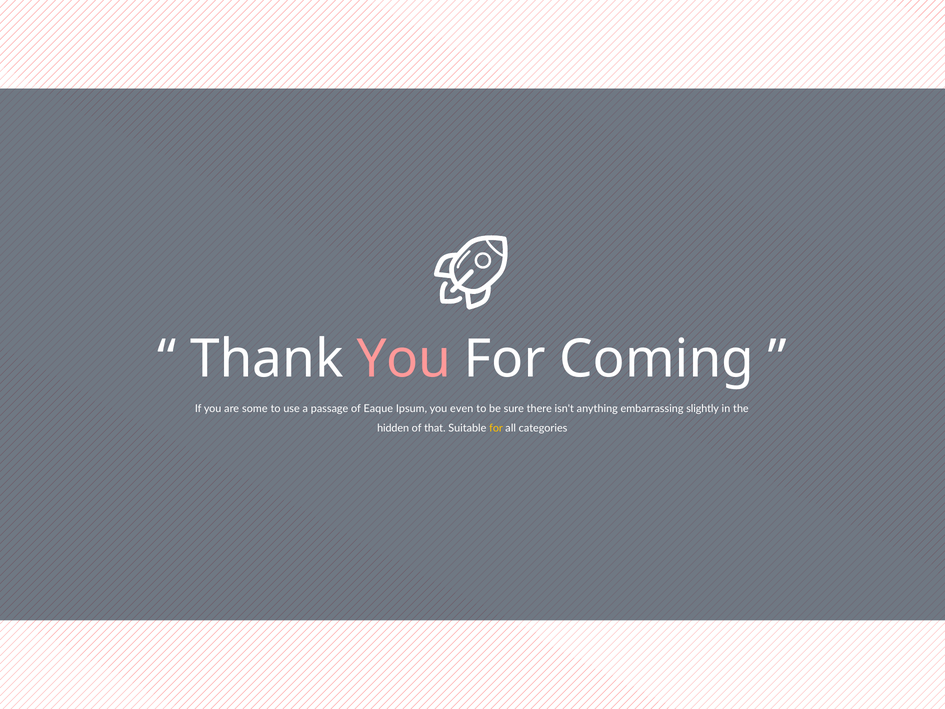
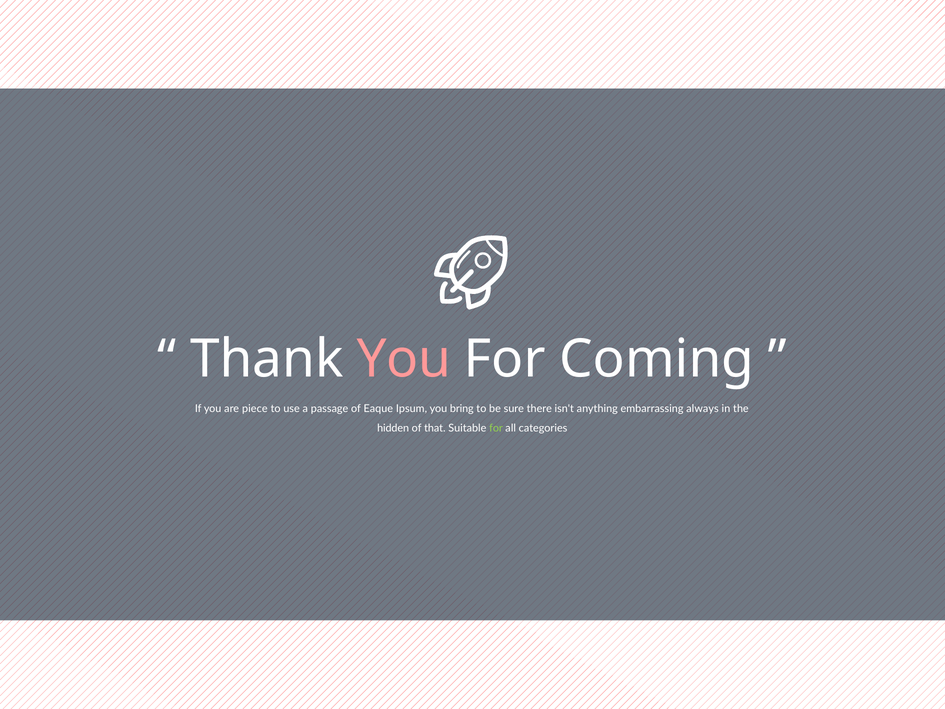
some: some -> piece
even: even -> bring
slightly: slightly -> always
for at (496, 428) colour: yellow -> light green
